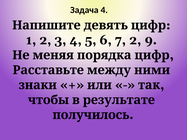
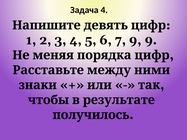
7 2: 2 -> 9
